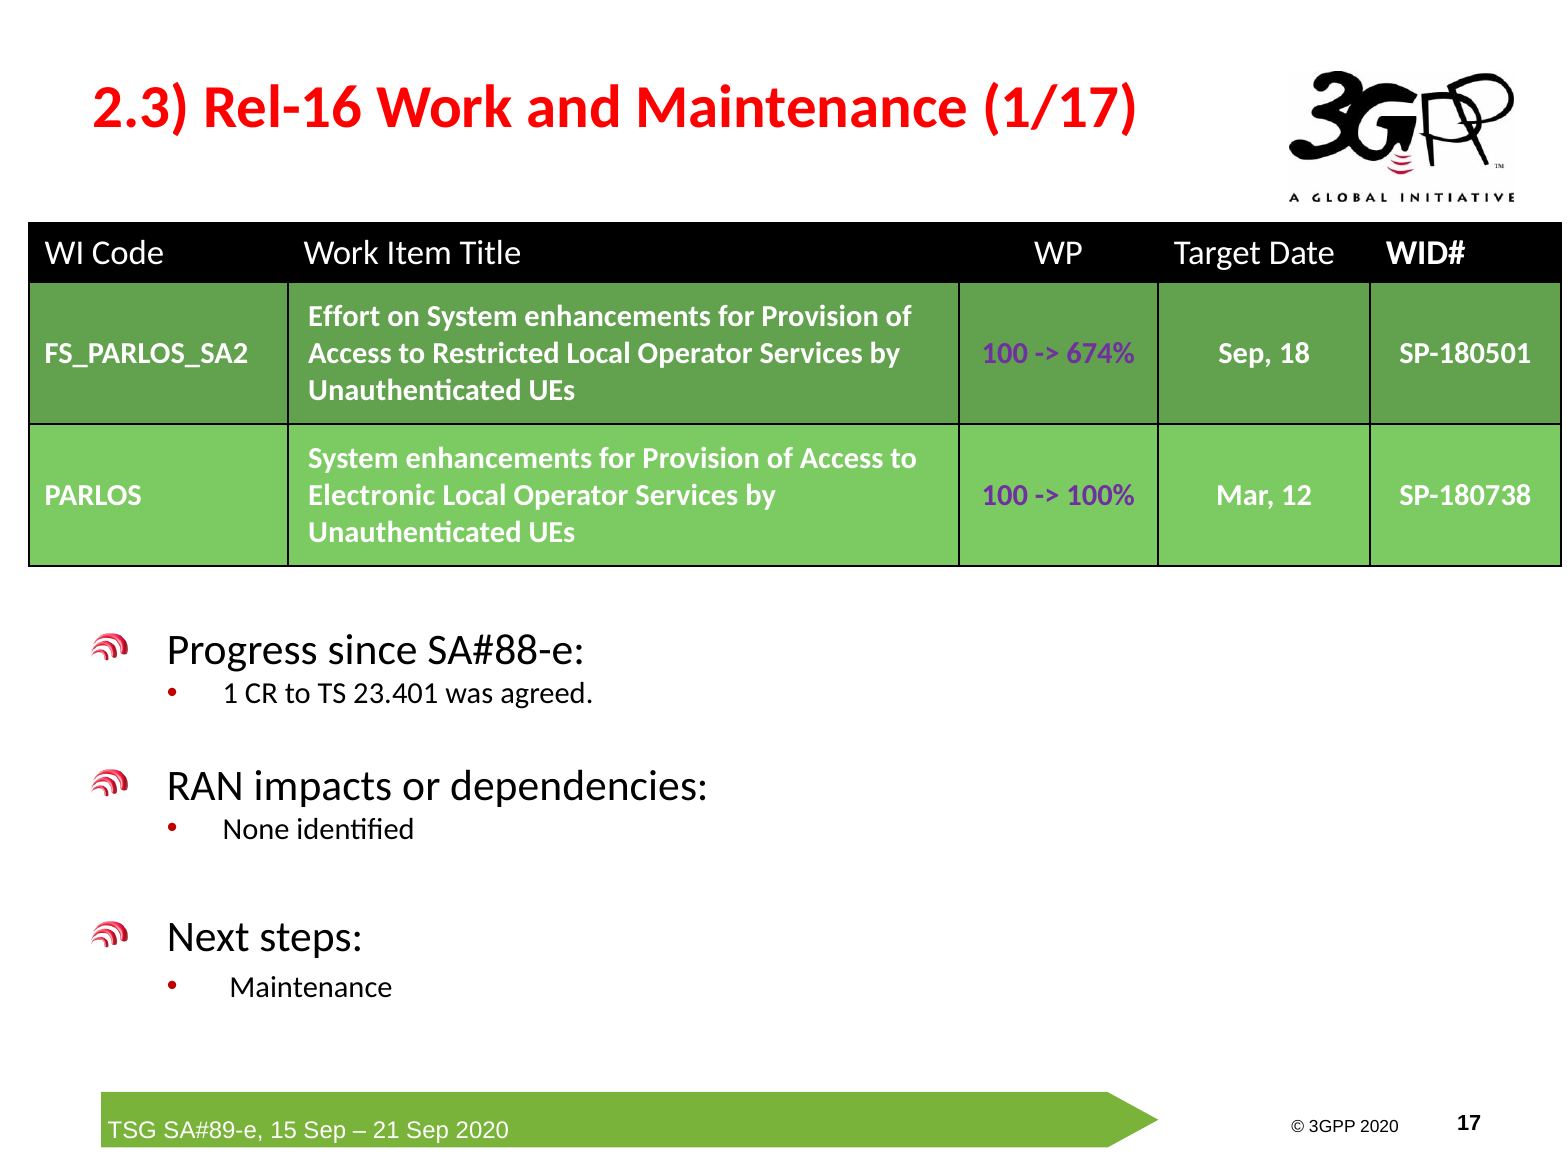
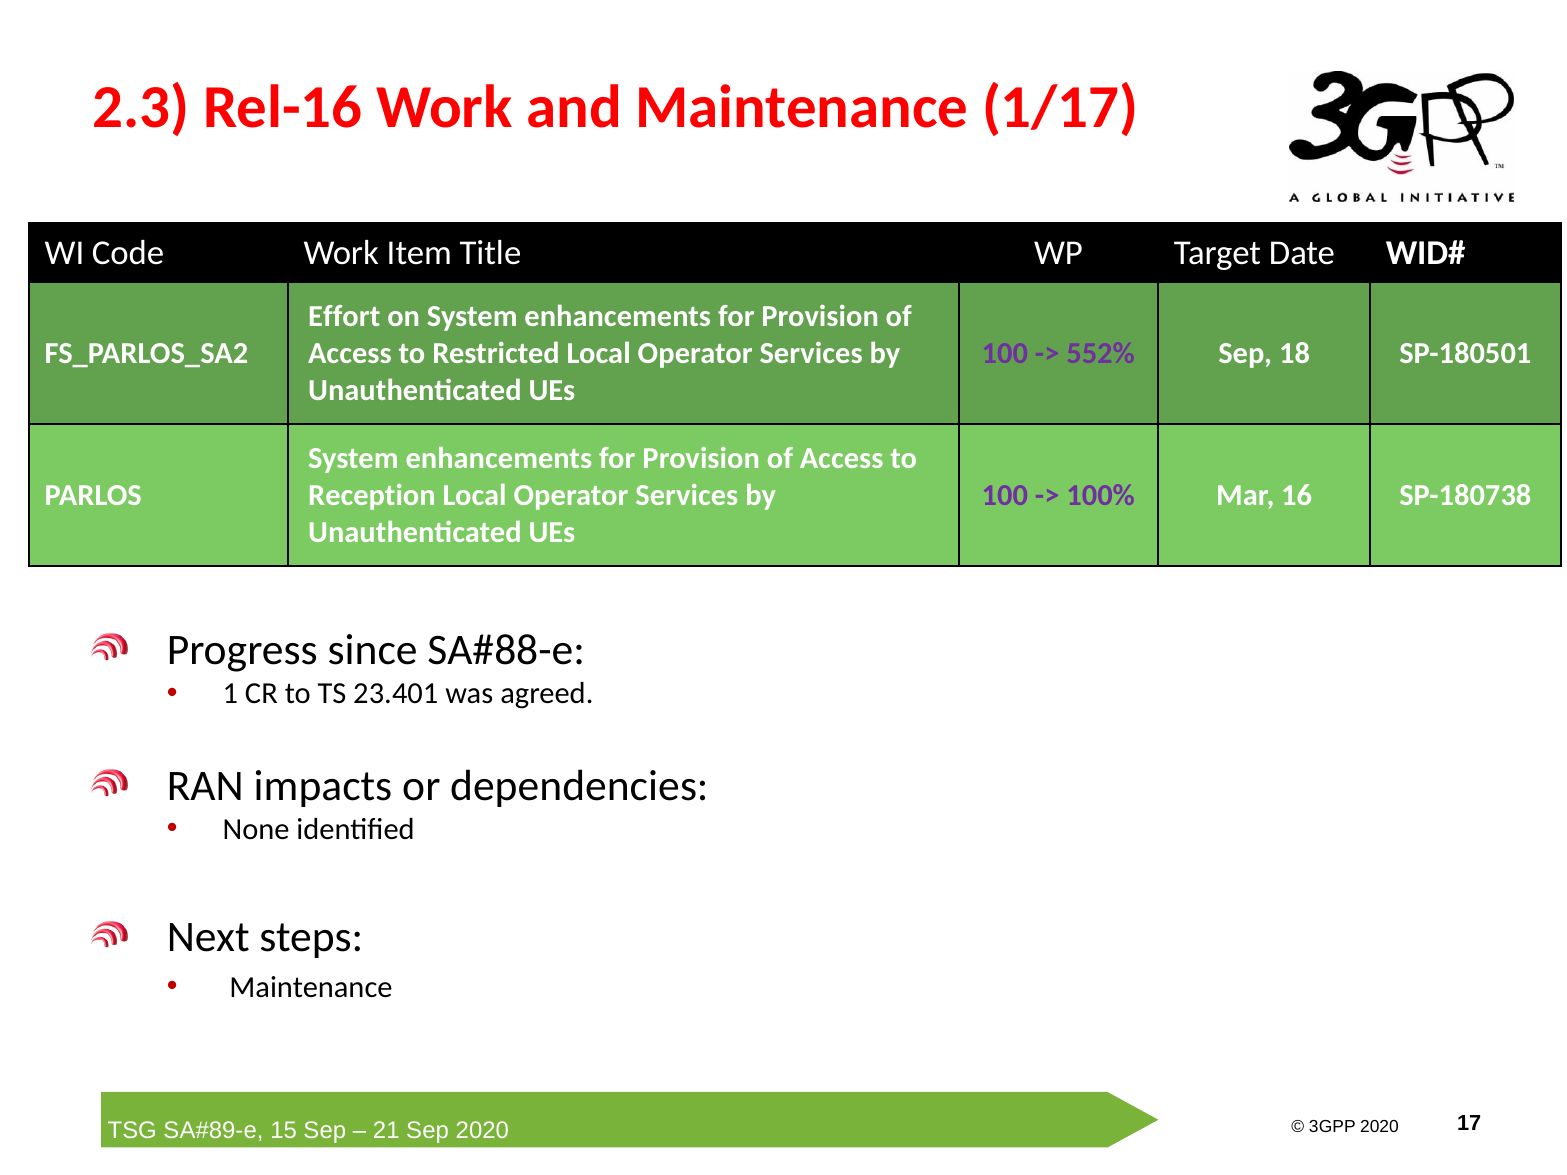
674%: 674% -> 552%
Electronic: Electronic -> Reception
12: 12 -> 16
